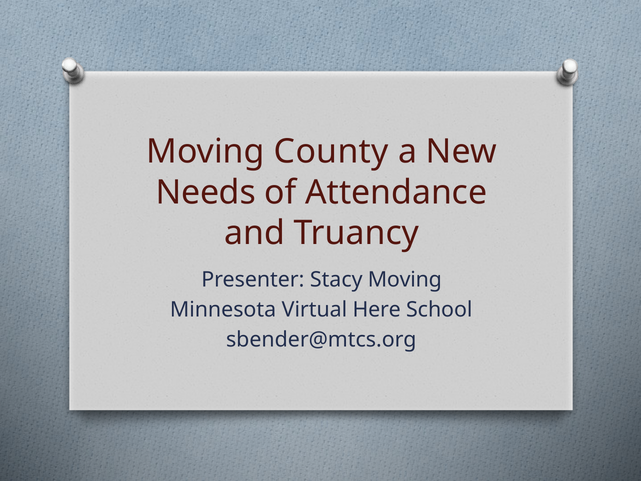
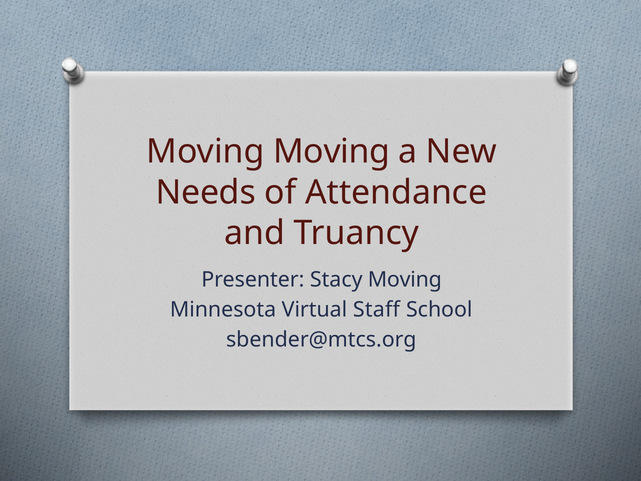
Moving County: County -> Moving
Here: Here -> Staff
